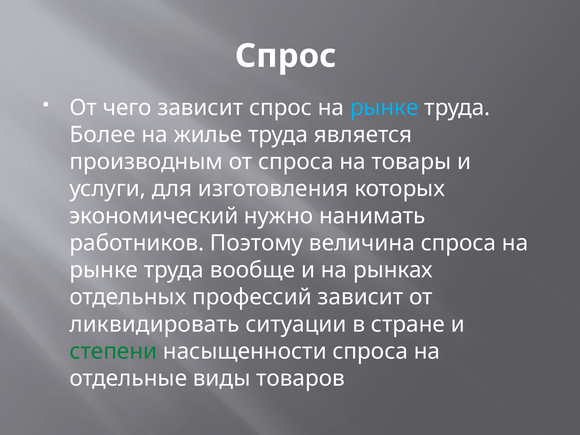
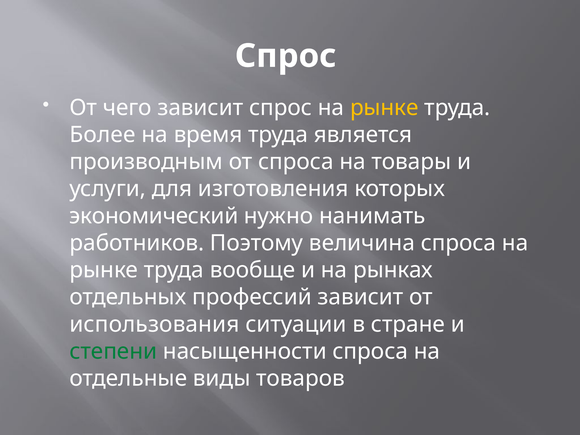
рынке at (384, 108) colour: light blue -> yellow
жилье: жилье -> время
ликвидировать: ликвидировать -> использования
